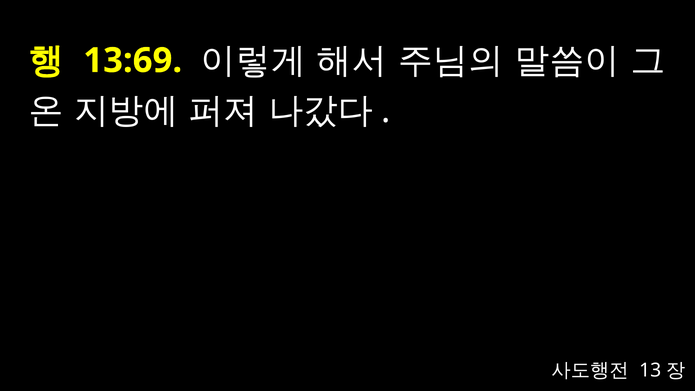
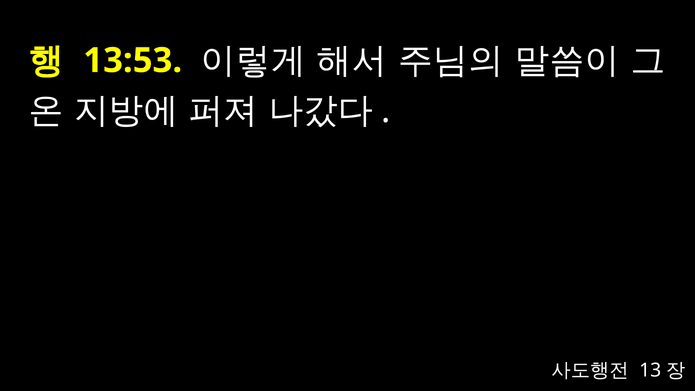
13:69: 13:69 -> 13:53
